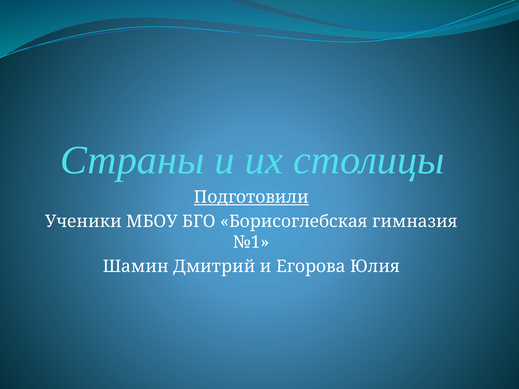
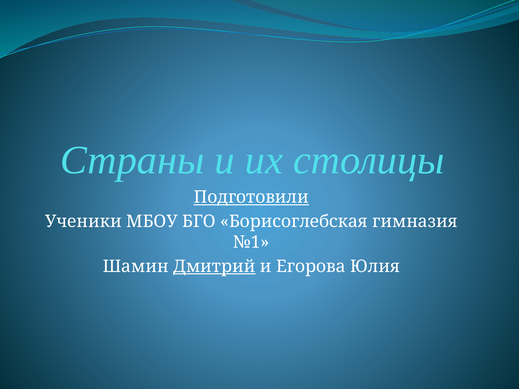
Дмитрий underline: none -> present
